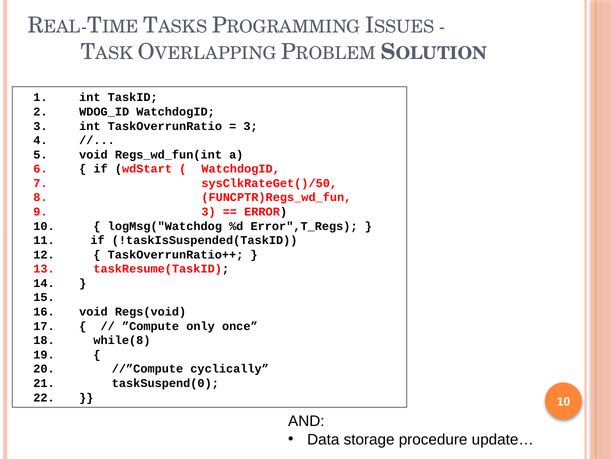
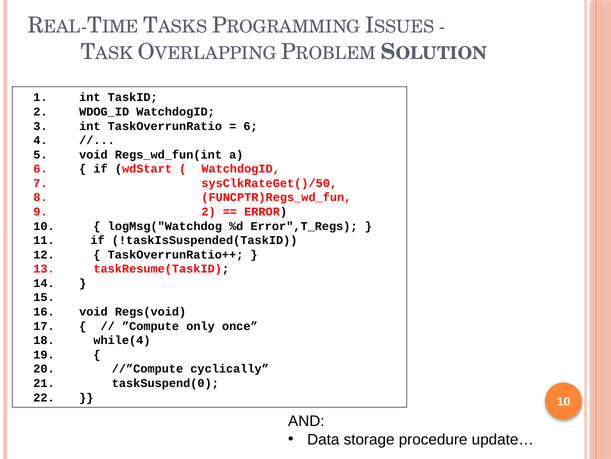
3 at (251, 126): 3 -> 6
9 3: 3 -> 2
while(8: while(8 -> while(4
